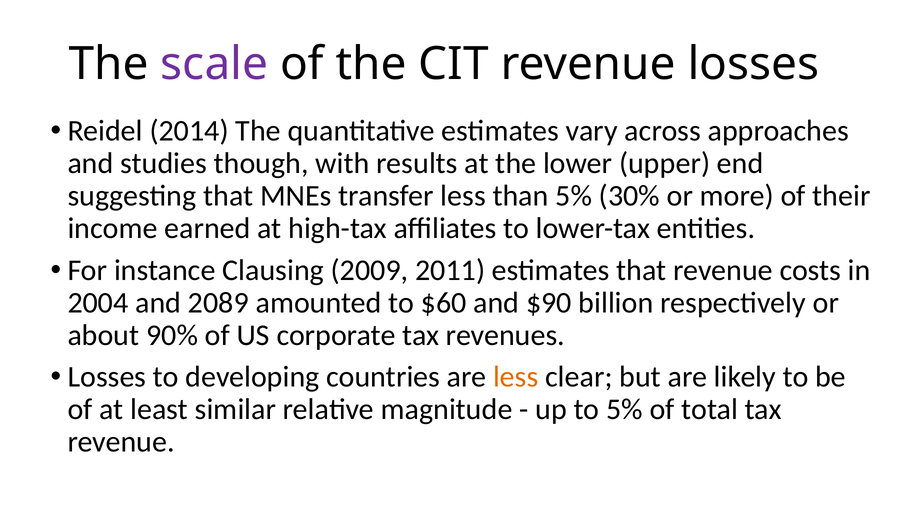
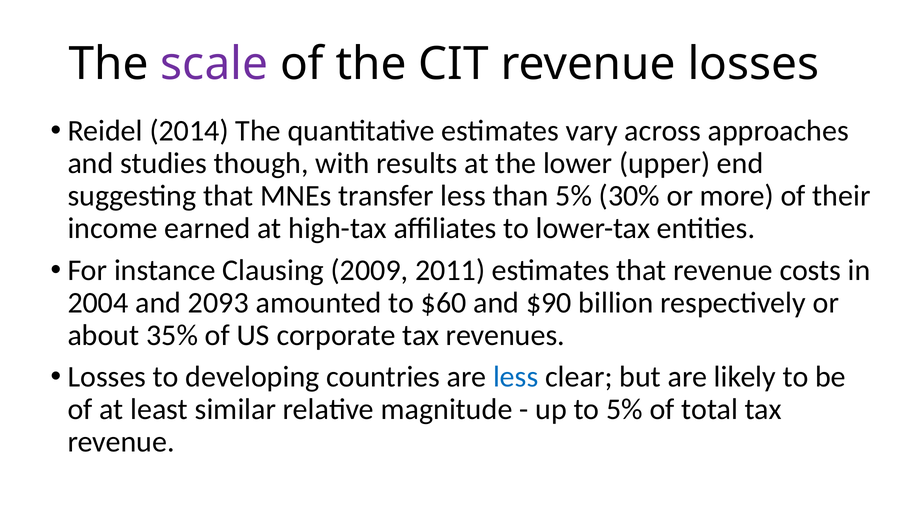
2089: 2089 -> 2093
90%: 90% -> 35%
less at (516, 377) colour: orange -> blue
